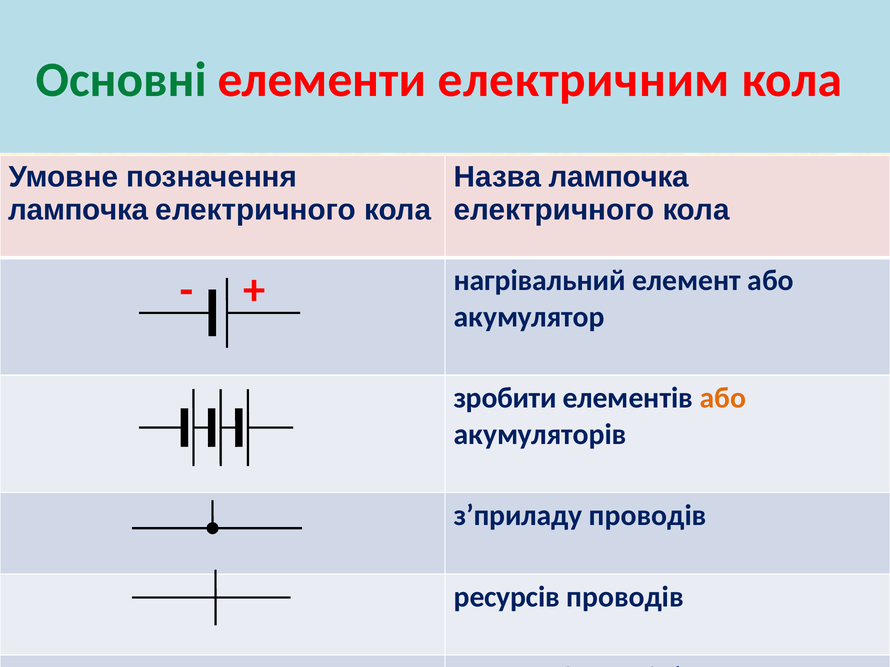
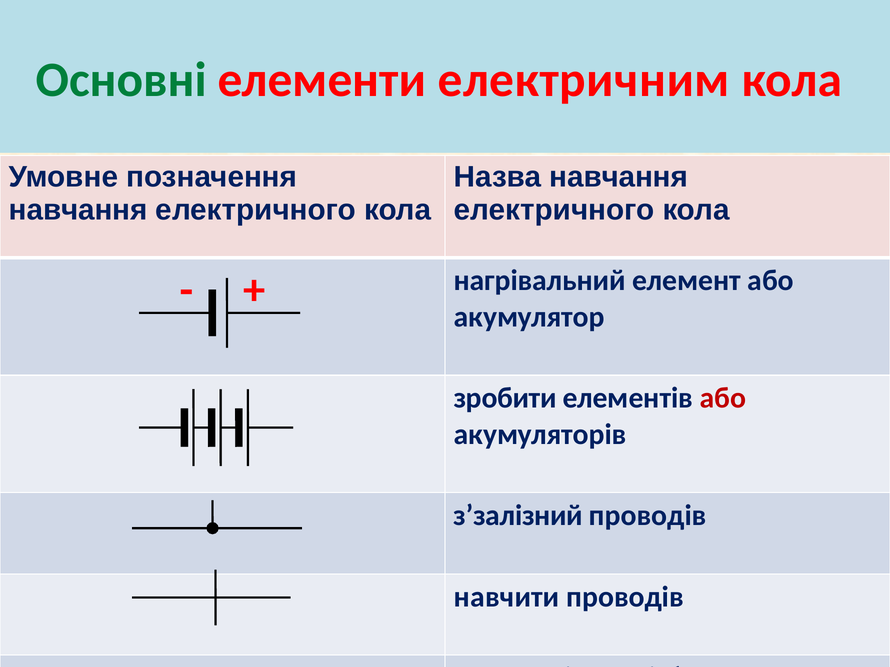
Назва лампочка: лампочка -> навчання
лампочка at (78, 210): лампочка -> навчання
або at (723, 398) colour: orange -> red
з’приладу: з’приладу -> з’залізний
ресурсів: ресурсів -> навчити
